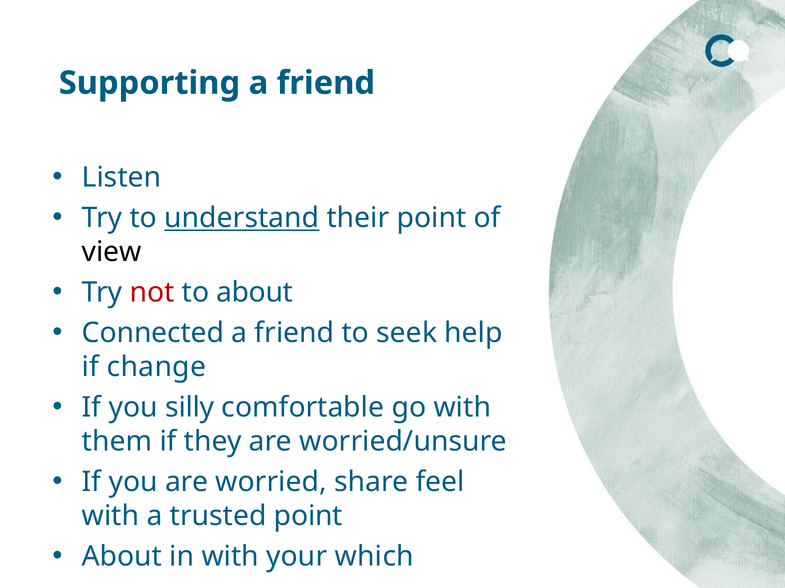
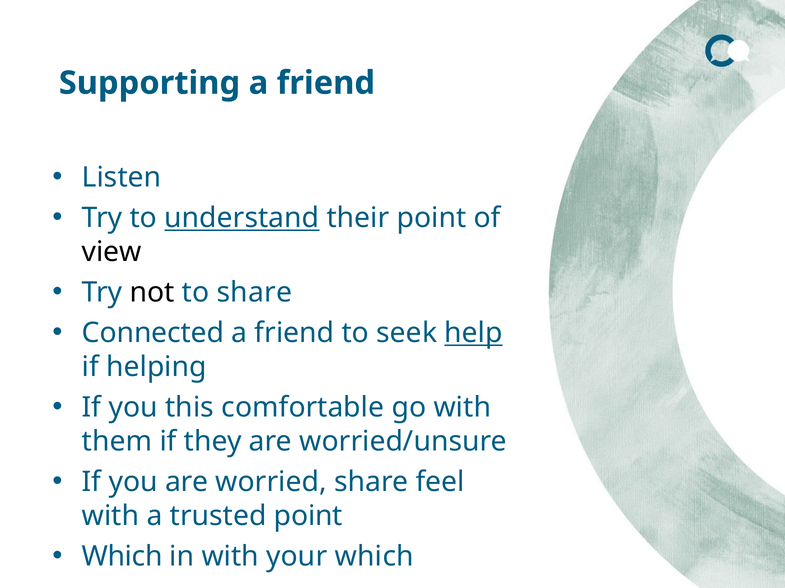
not colour: red -> black
to about: about -> share
help underline: none -> present
change: change -> helping
silly: silly -> this
About at (122, 557): About -> Which
